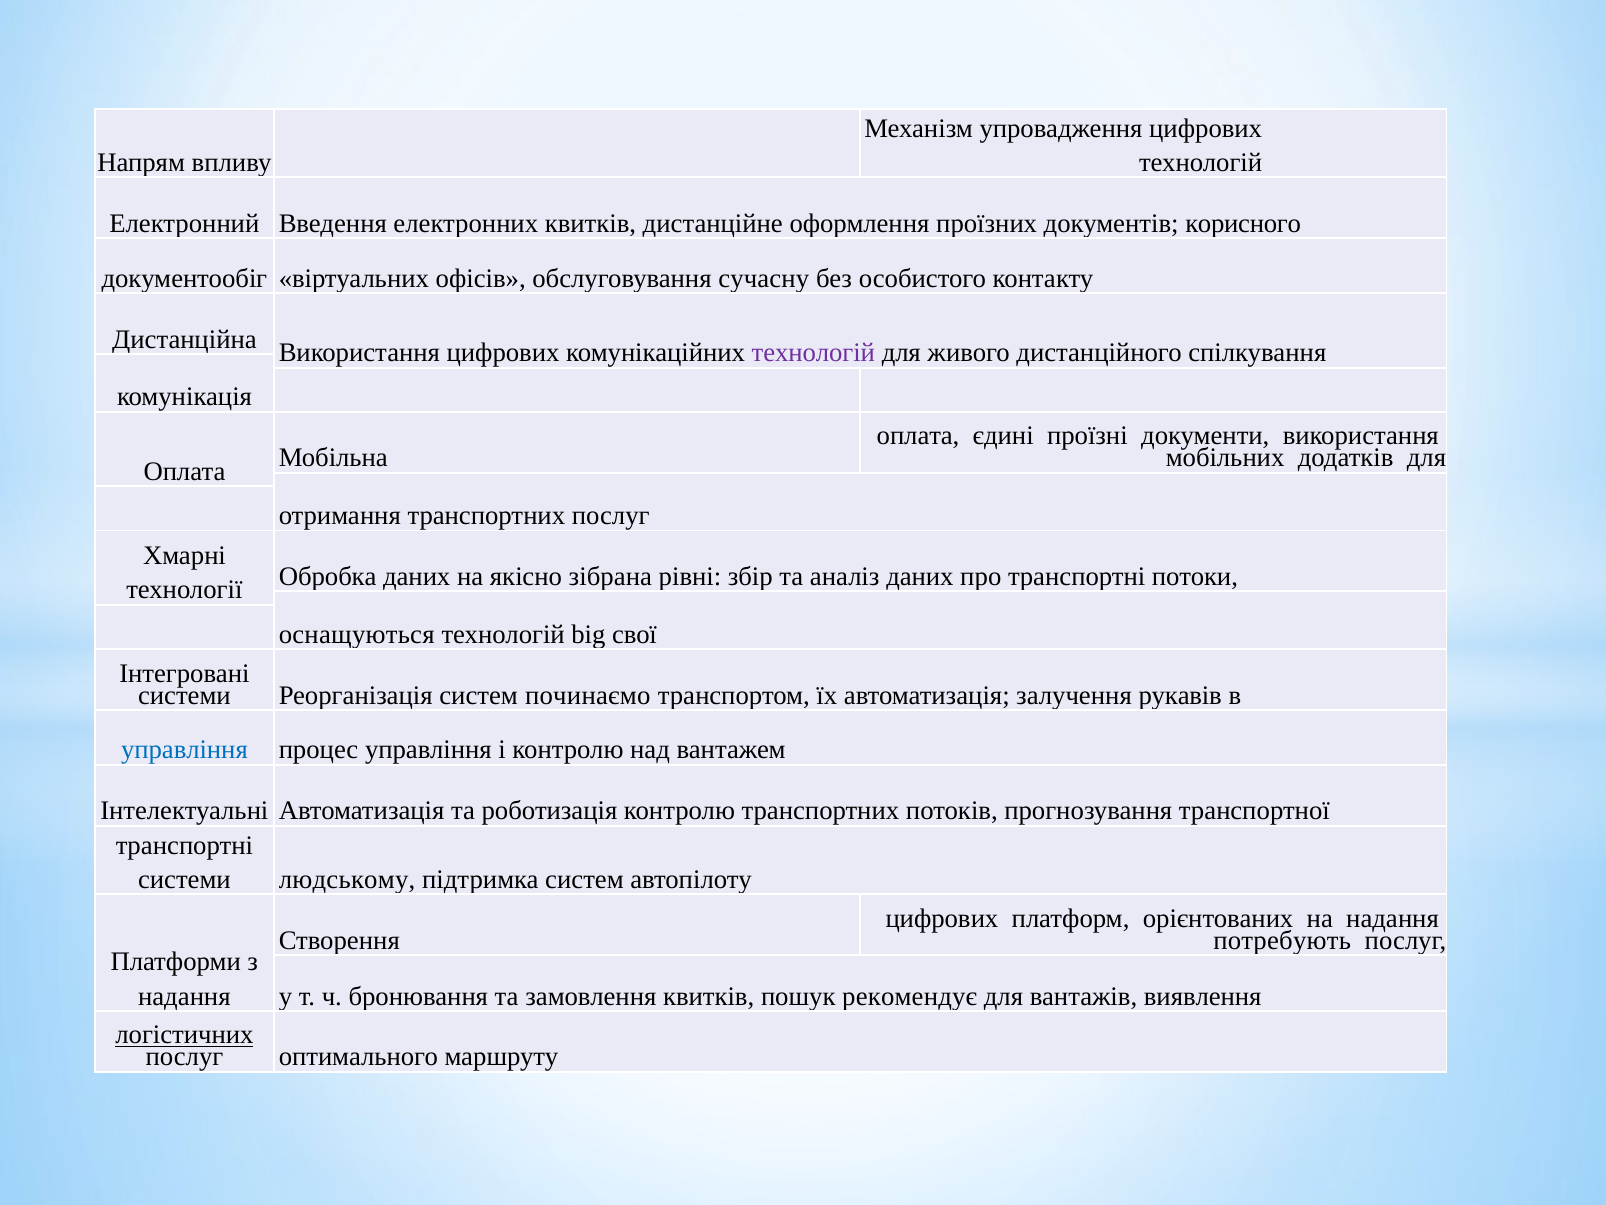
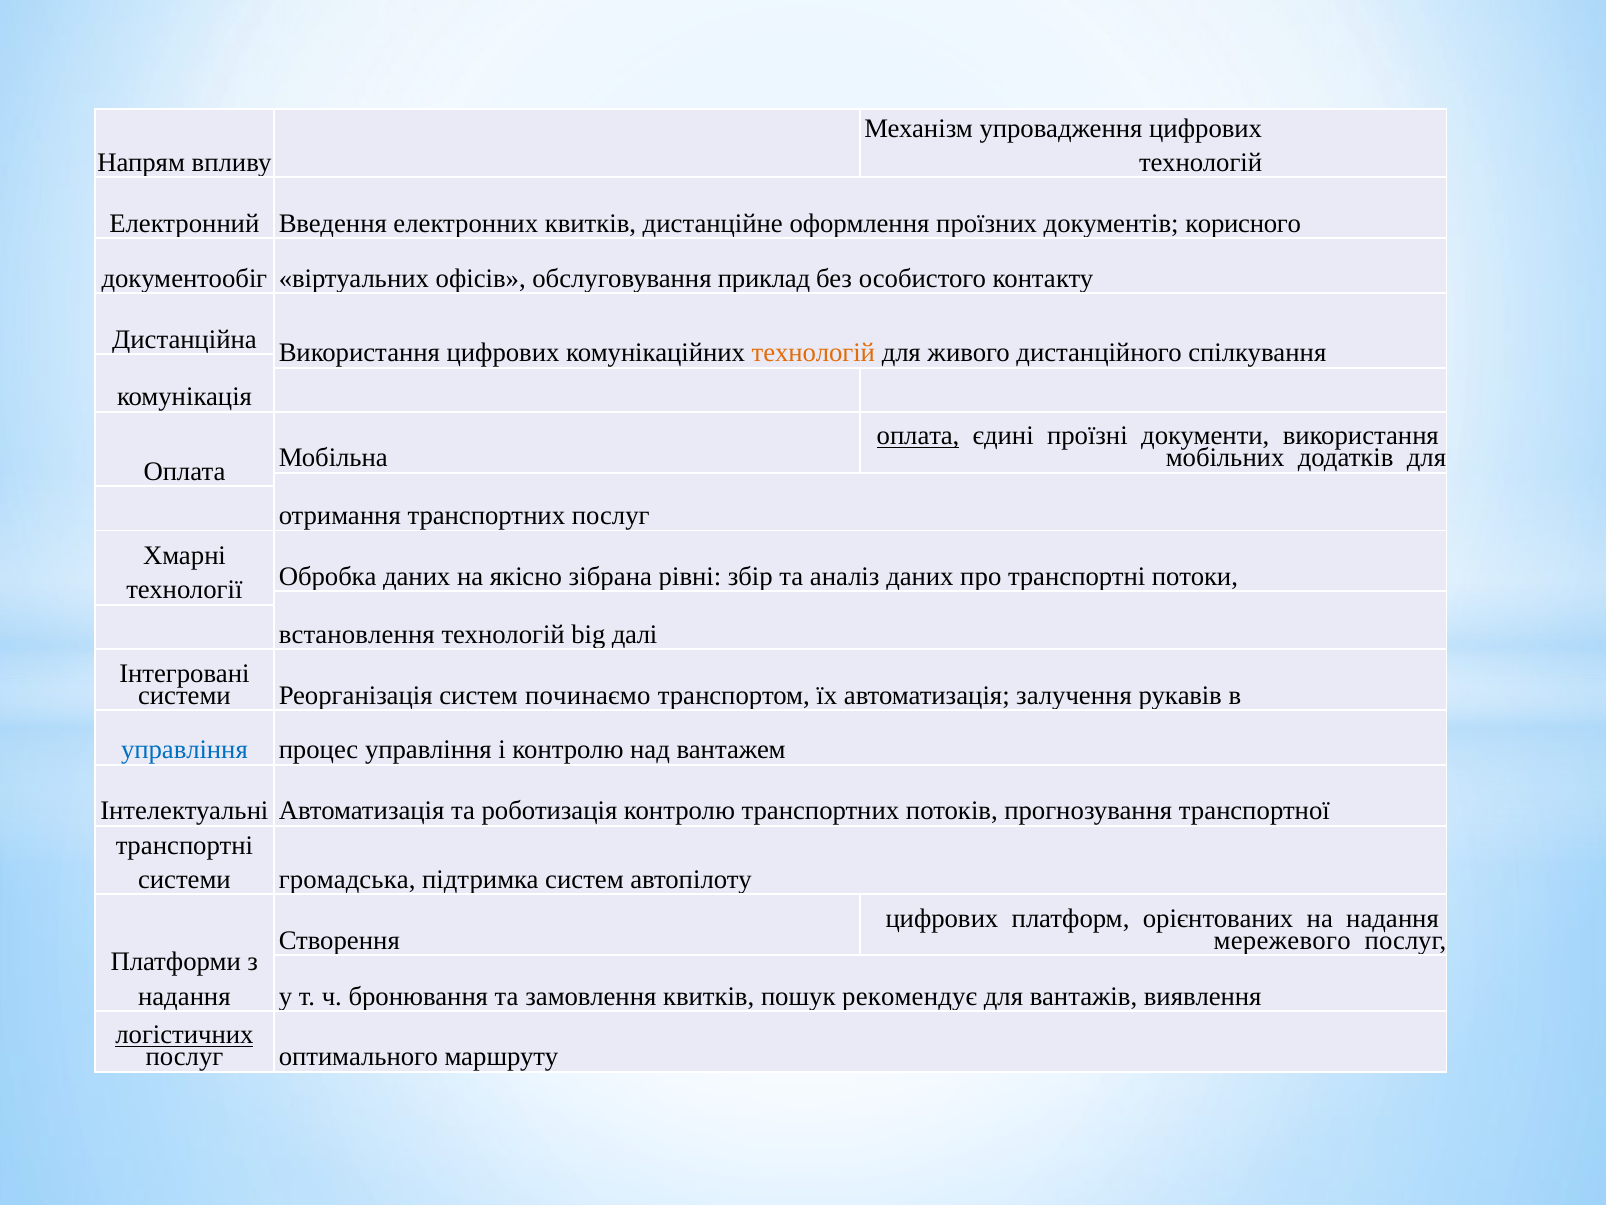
сучасну: сучасну -> приклад
технологій at (813, 353) colour: purple -> orange
оплата at (918, 436) underline: none -> present
оснащуються: оснащуються -> встановлення
свої: свої -> далі
людському: людському -> громадська
потребують: потребують -> мережевого
